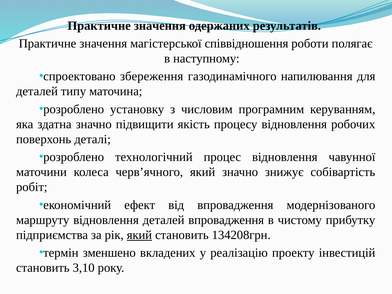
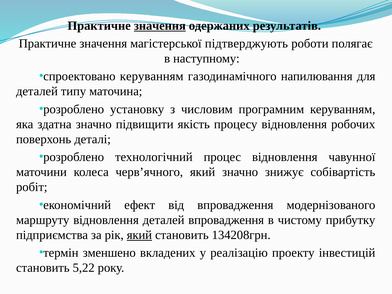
значення at (160, 26) underline: none -> present
співвідношення: співвідношення -> підтверджують
спроектовано збереження: збереження -> керуванням
3,10: 3,10 -> 5,22
